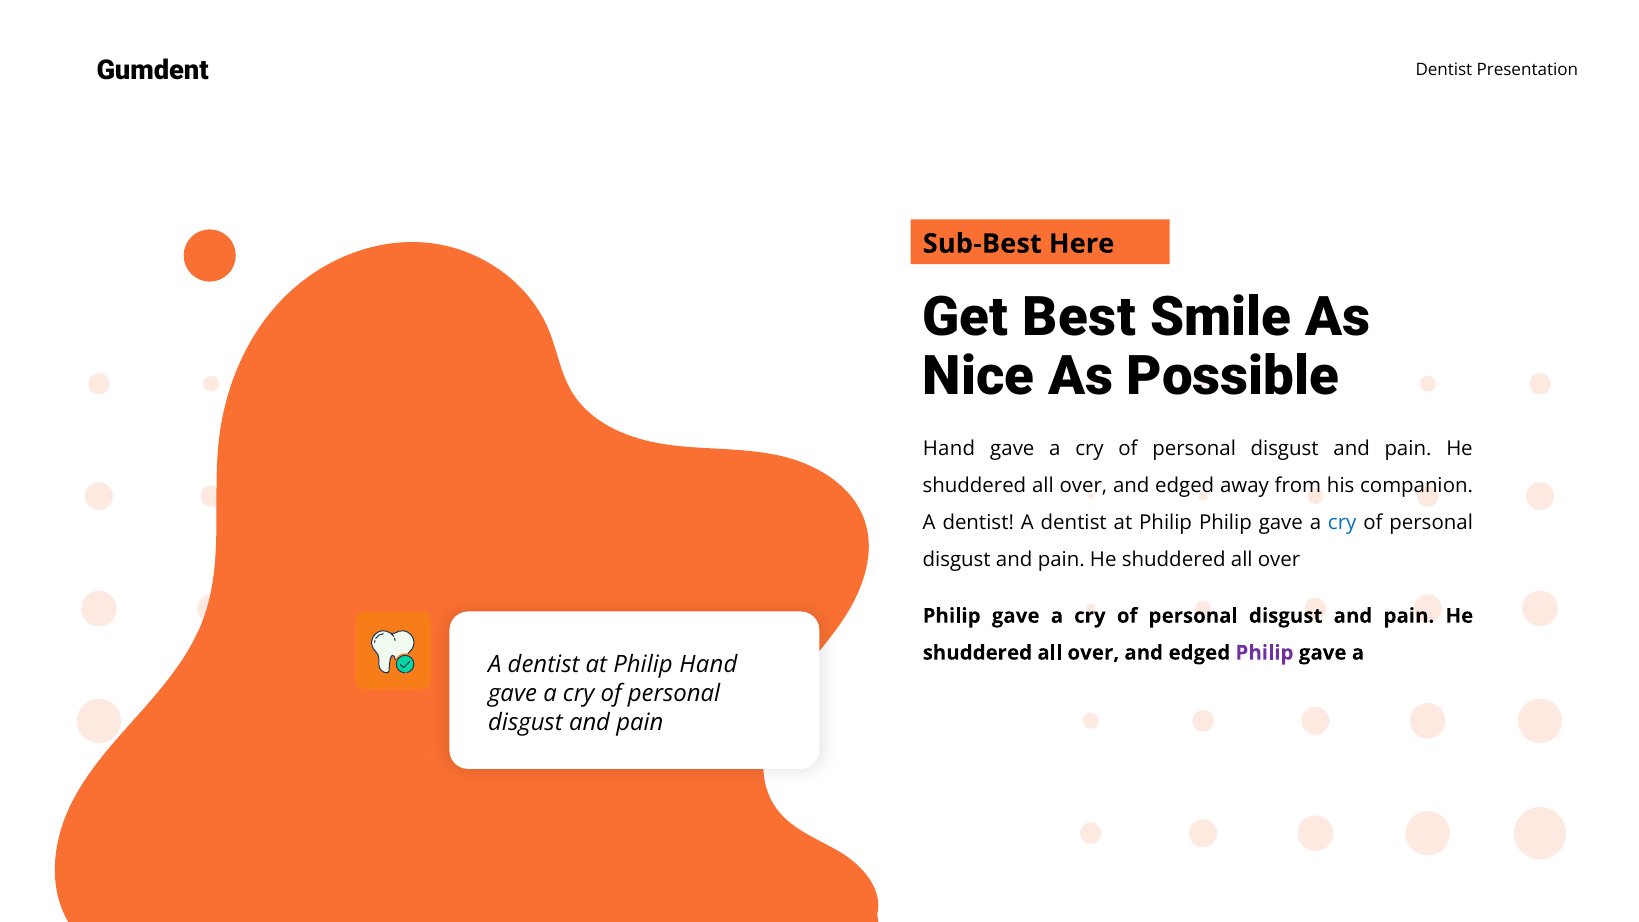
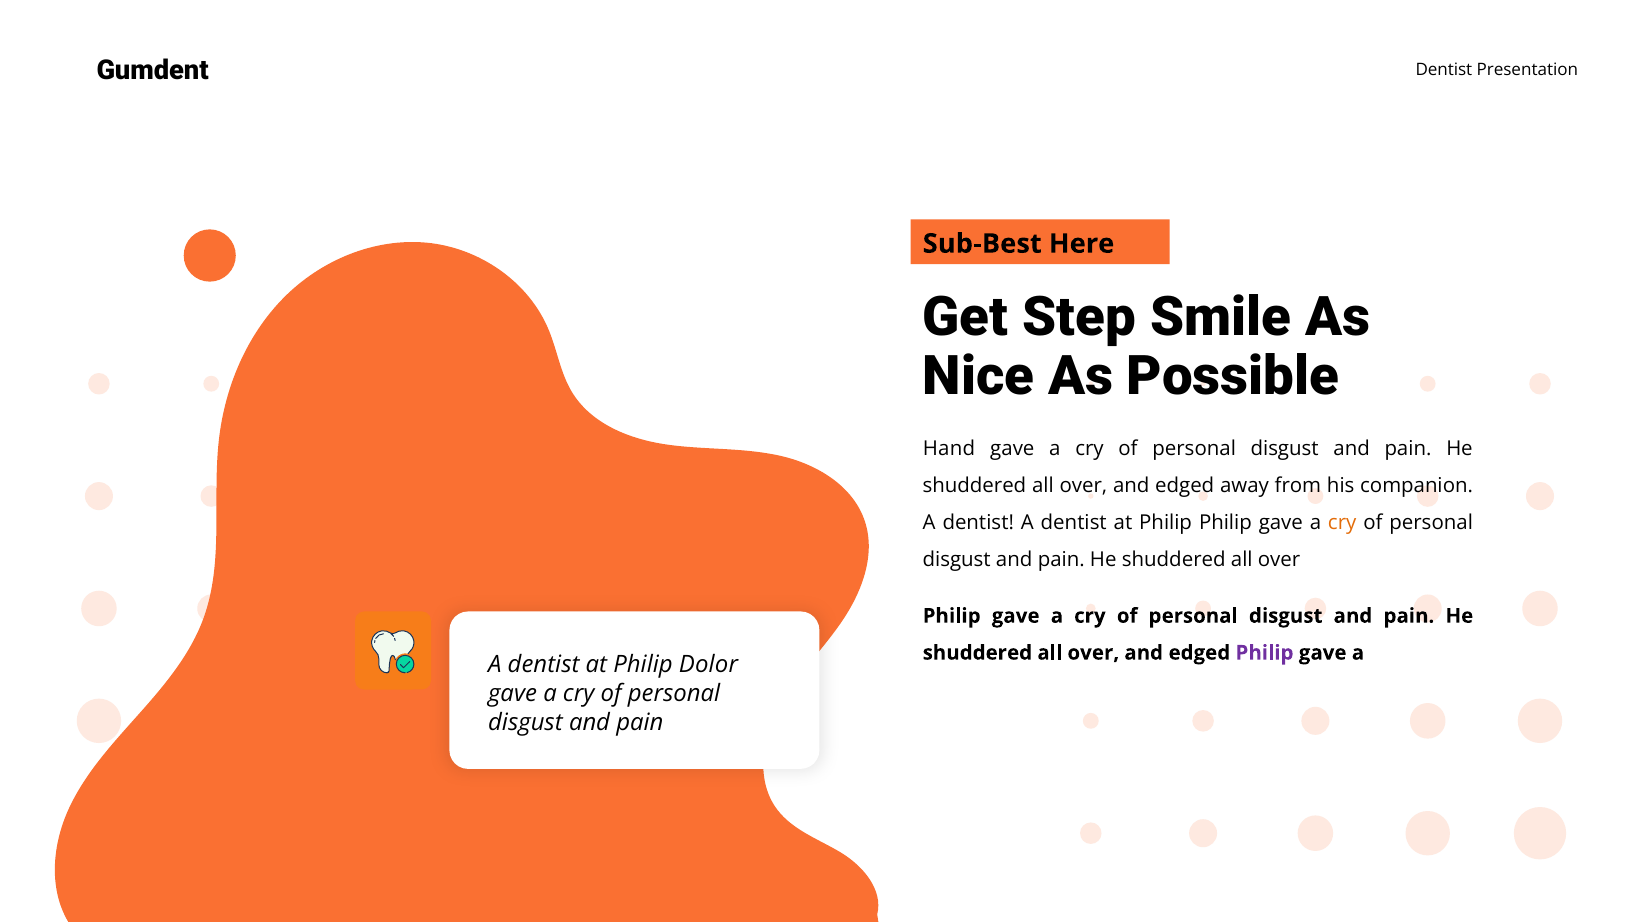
Best: Best -> Step
cry at (1342, 523) colour: blue -> orange
Philip Hand: Hand -> Dolor
